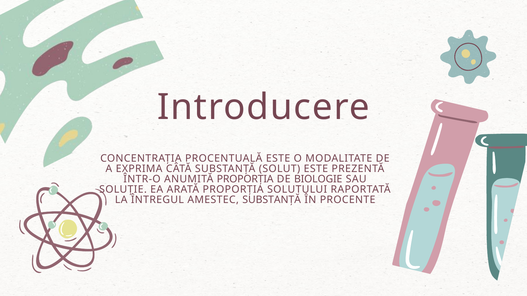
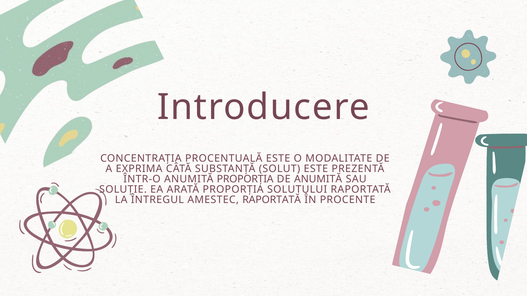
DE BIOLOGIE: BIOLOGIE -> ANUMITĂ
AMESTEC SUBSTANȚĂ: SUBSTANȚĂ -> RAPORTATĂ
